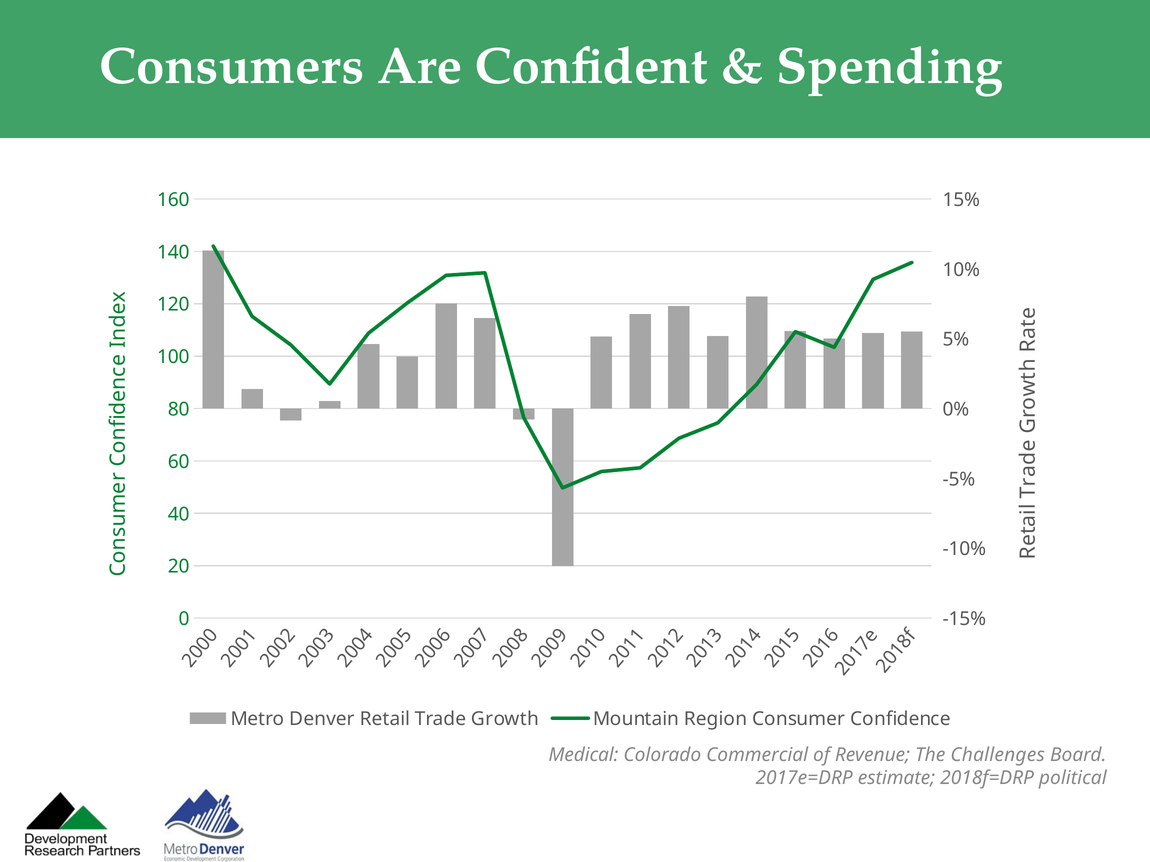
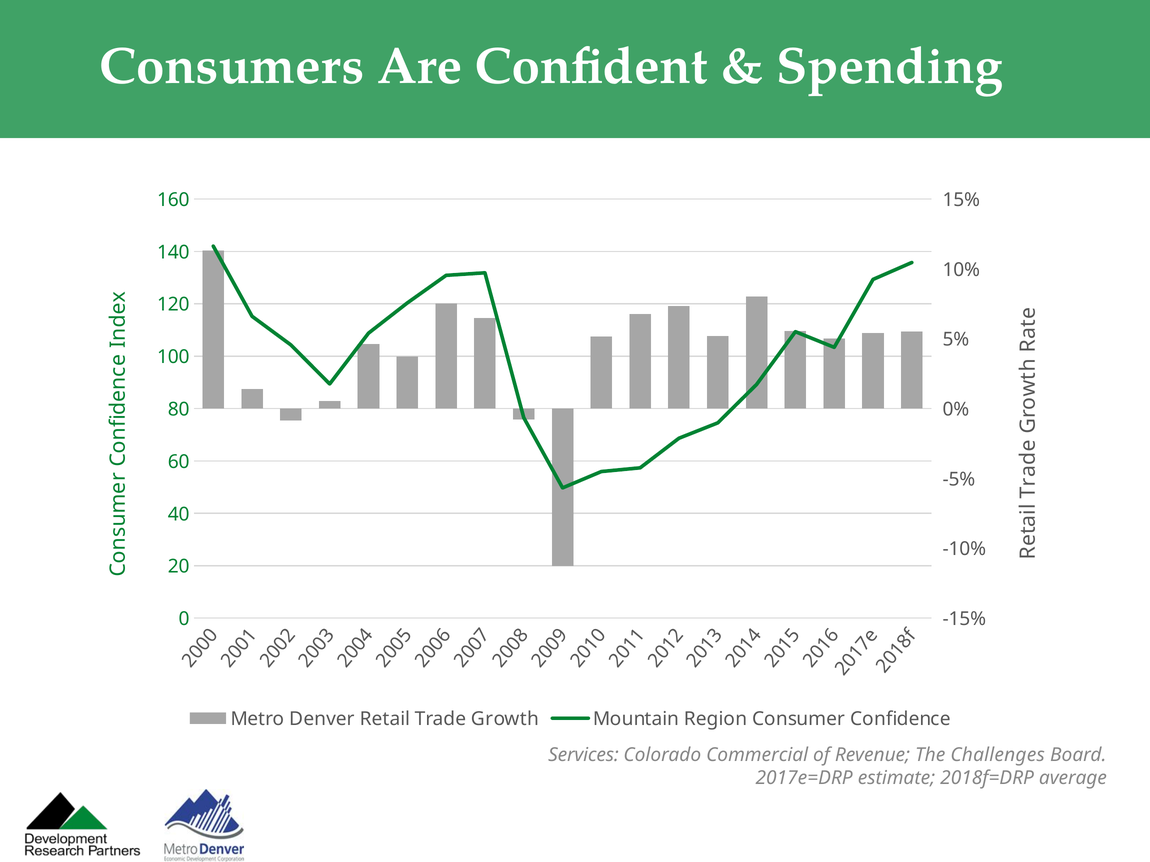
Medical: Medical -> Services
political: political -> average
